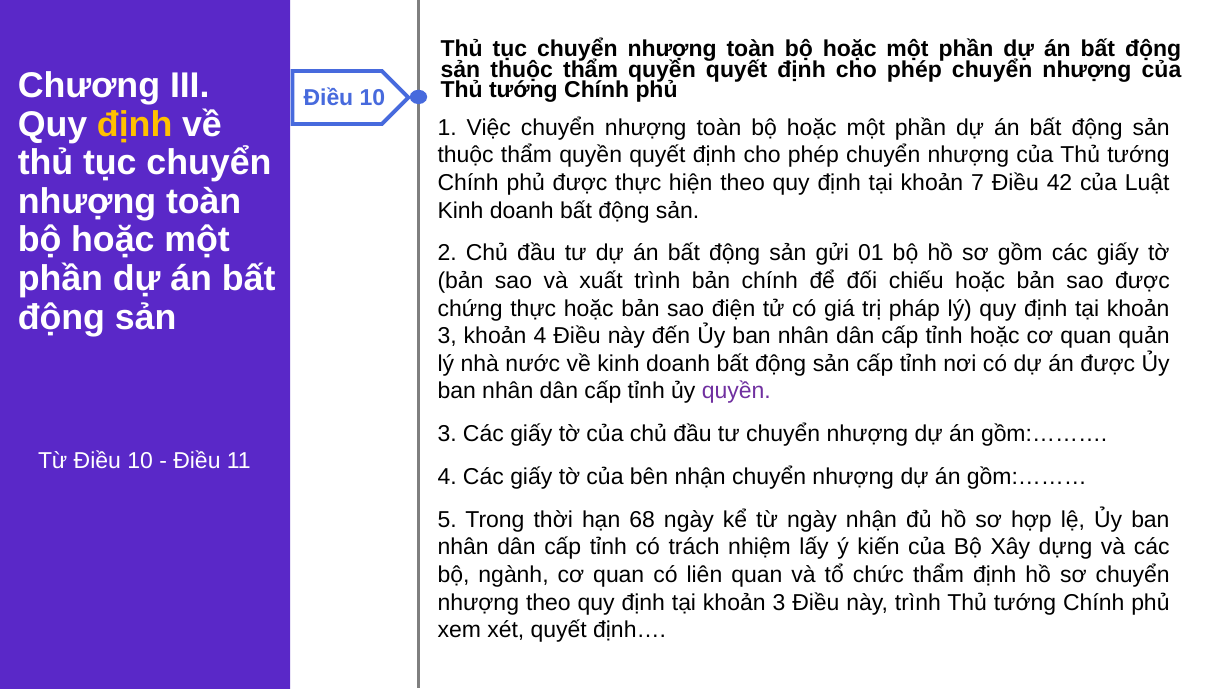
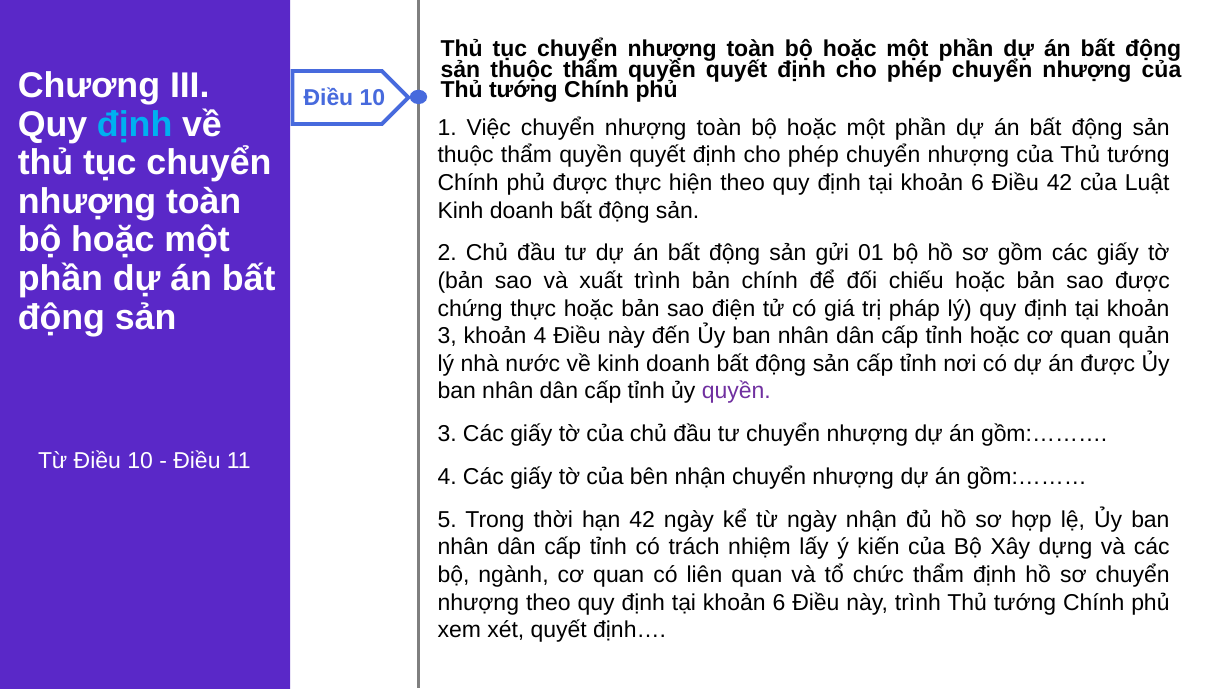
định at (135, 124) colour: yellow -> light blue
7 at (978, 183): 7 -> 6
hạn 68: 68 -> 42
3 at (779, 603): 3 -> 6
